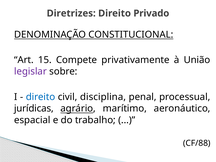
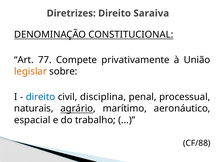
Privado: Privado -> Saraiva
15: 15 -> 77
legislar colour: purple -> orange
jurídicas: jurídicas -> naturais
